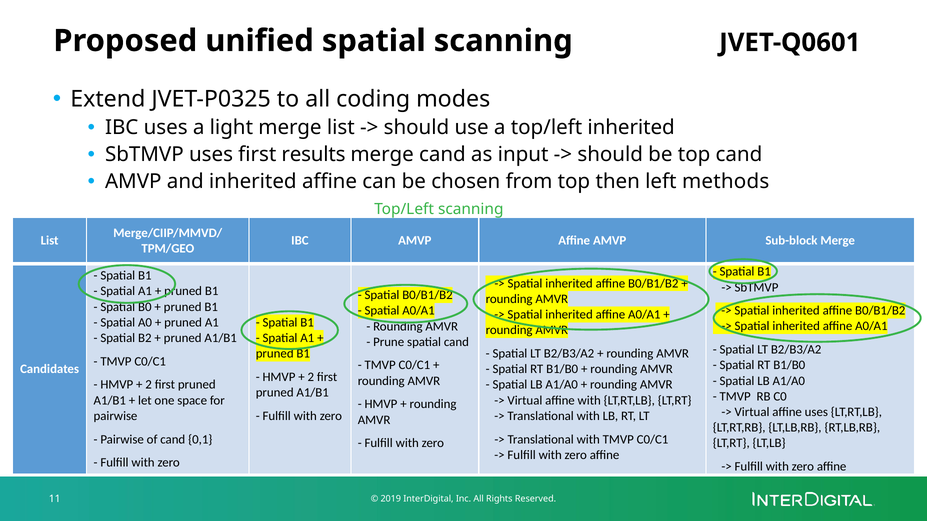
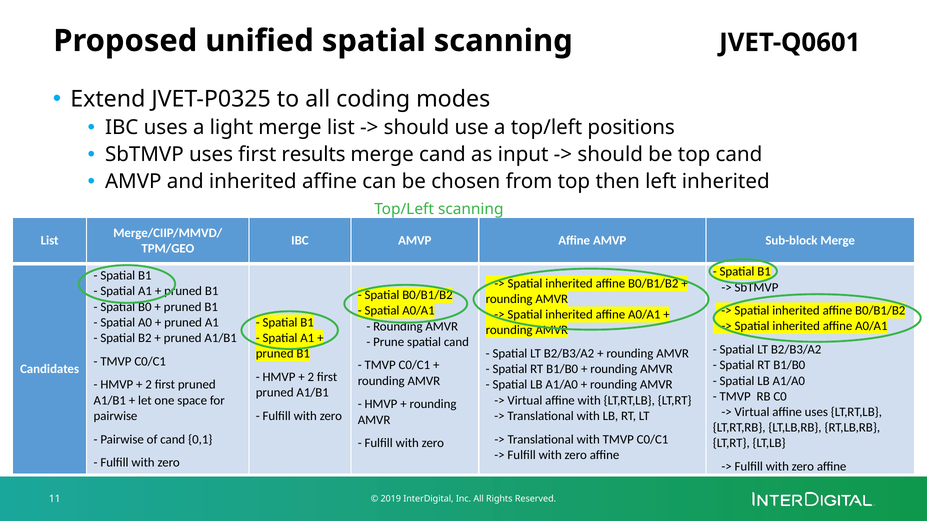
top/left inherited: inherited -> positions
left methods: methods -> inherited
